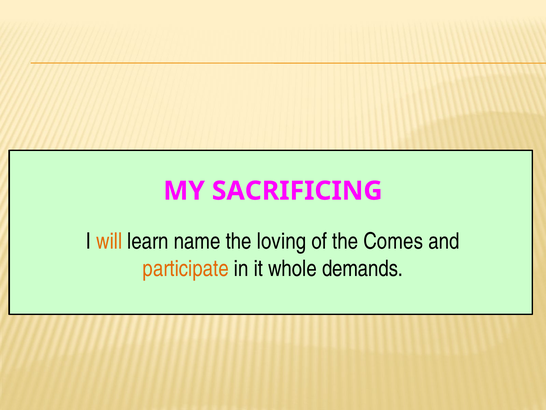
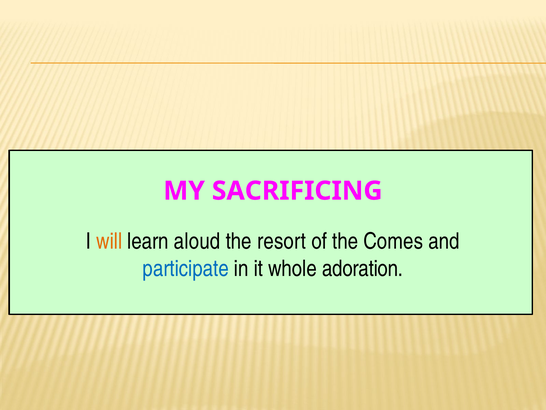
name: name -> aloud
loving: loving -> resort
participate colour: orange -> blue
demands: demands -> adoration
